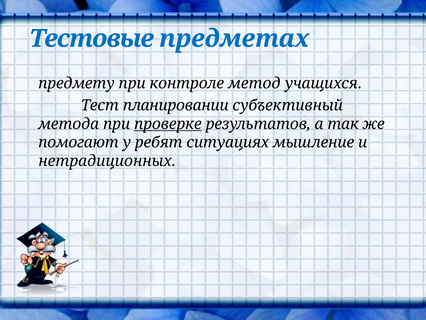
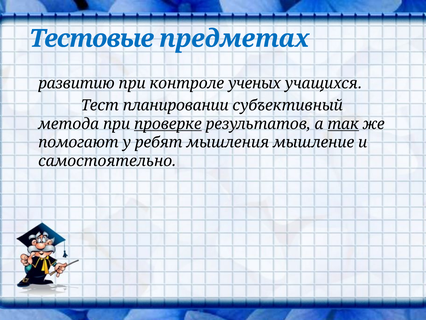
предмету: предмету -> развитию
метод: метод -> ученых
так underline: none -> present
ситуациях: ситуациях -> мышления
нетрадиционных: нетрадиционных -> самостоятельно
